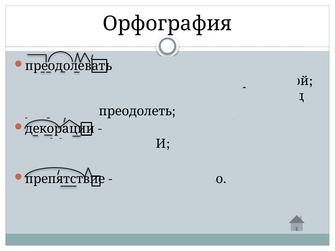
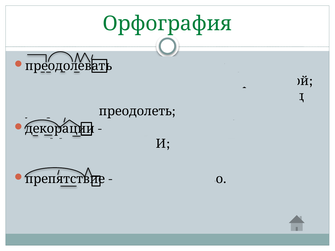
Орфография colour: black -> green
